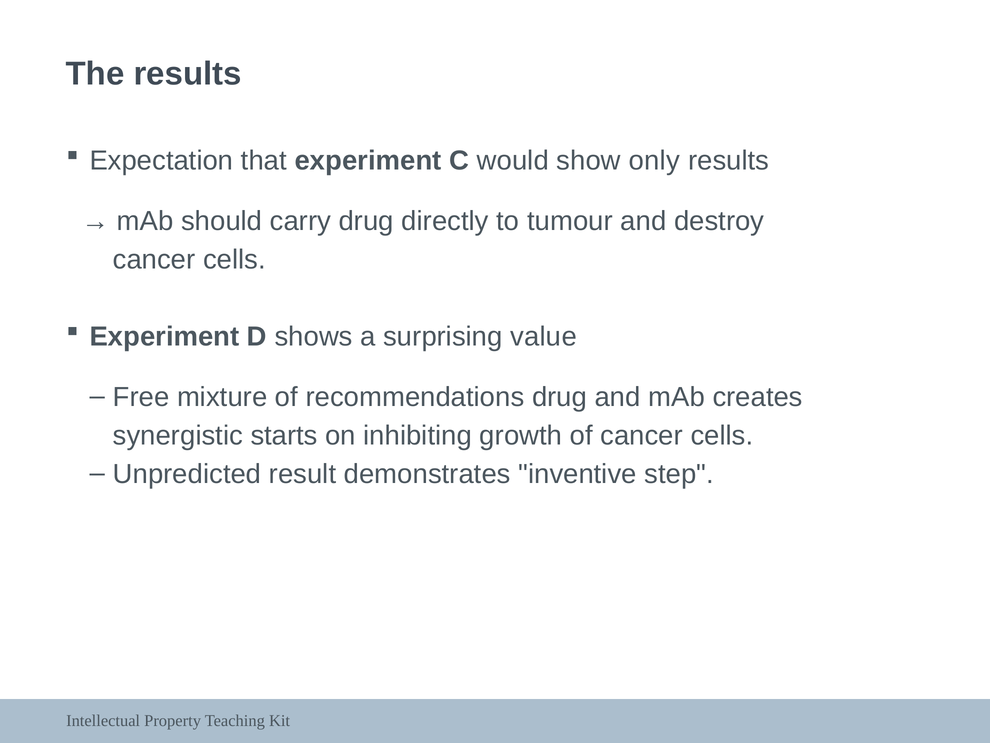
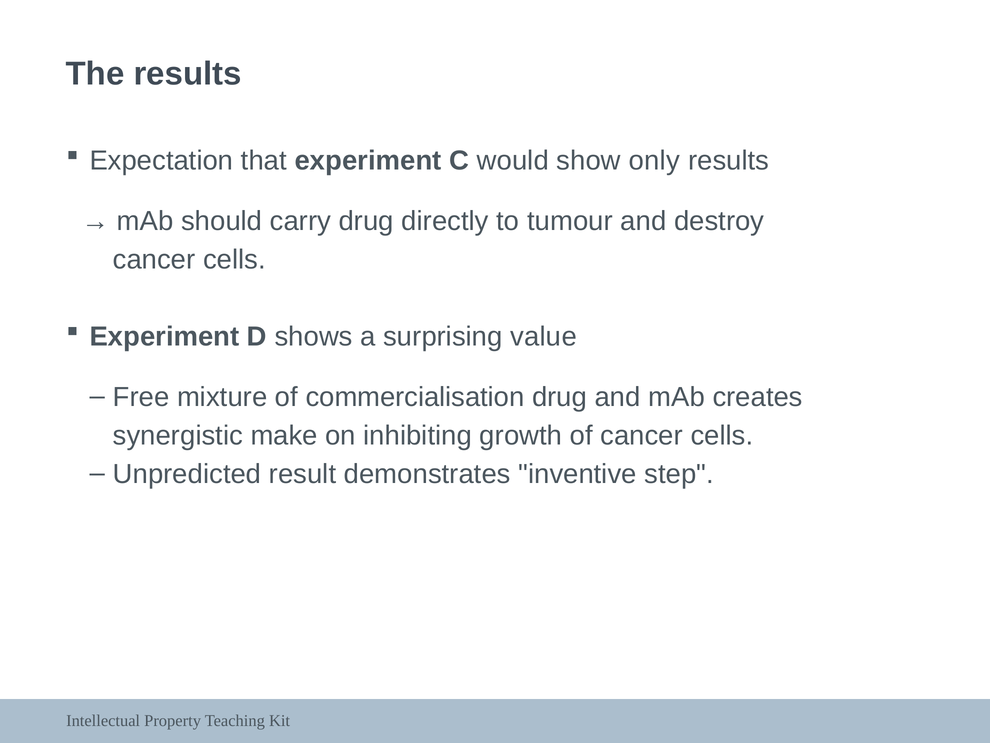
recommendations: recommendations -> commercialisation
starts: starts -> make
